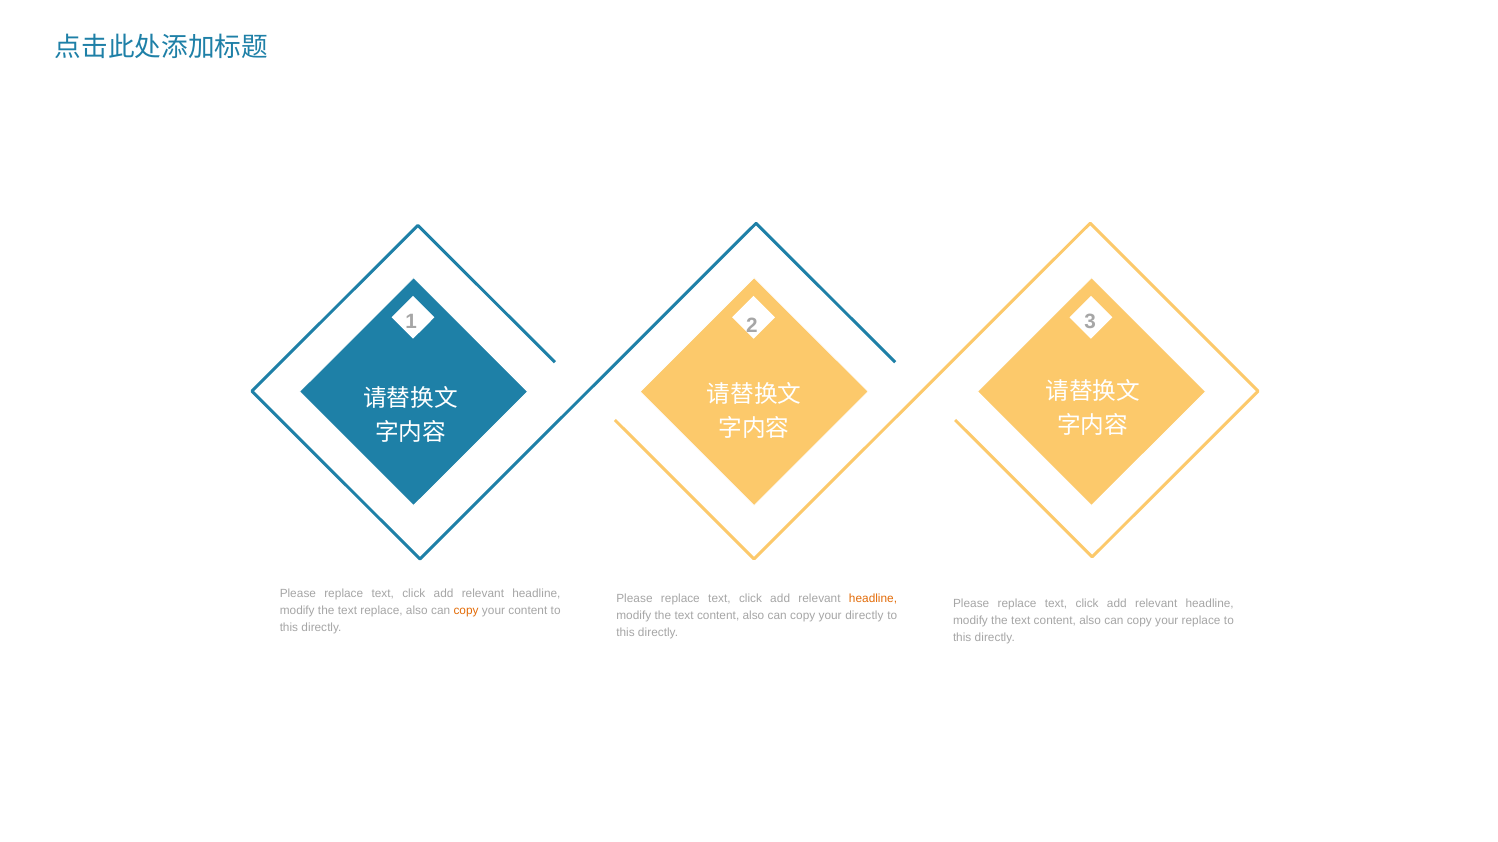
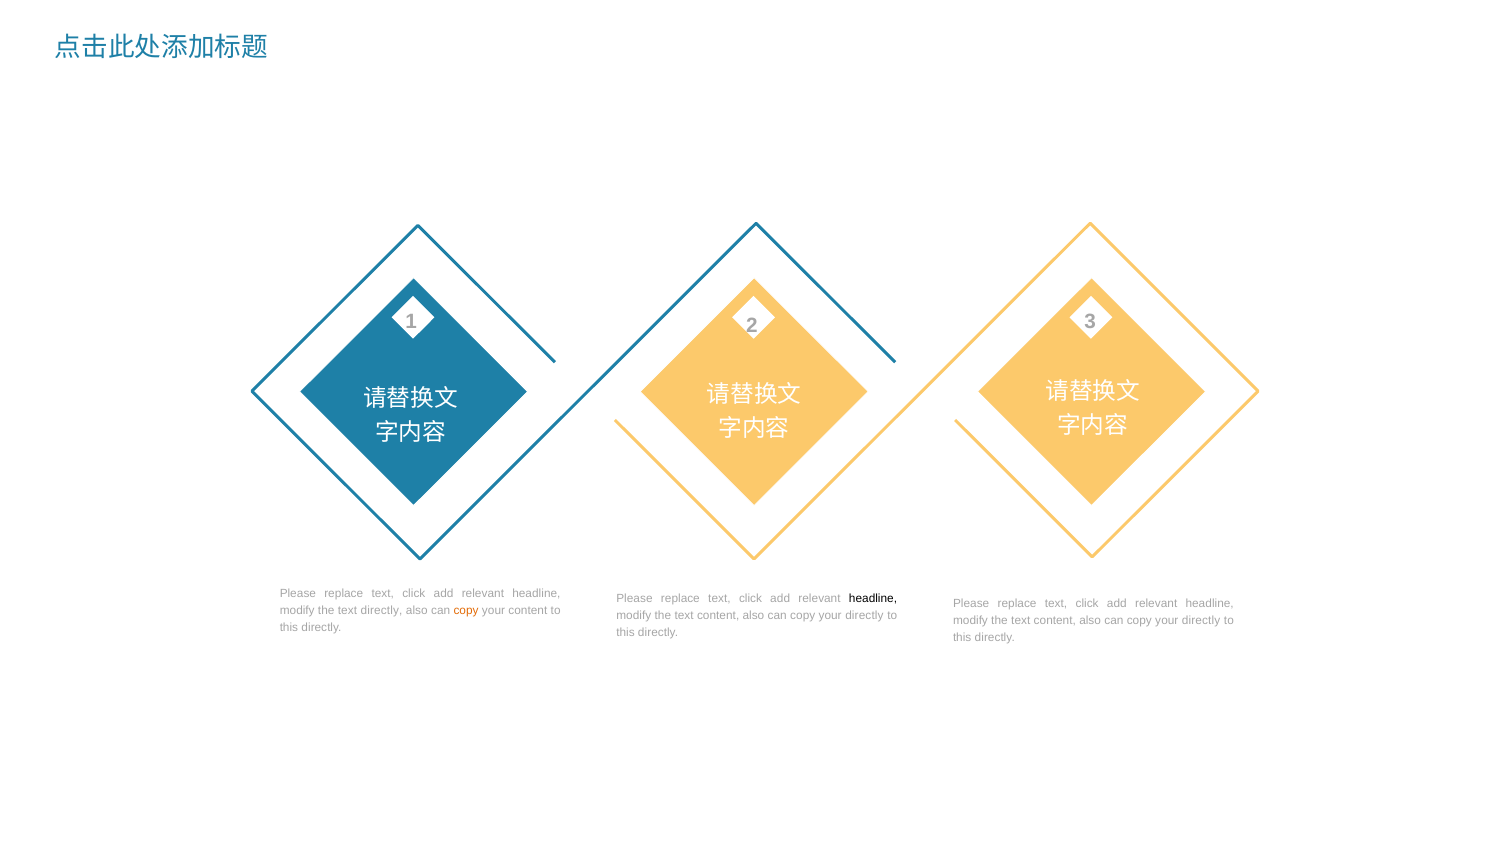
headline at (873, 599) colour: orange -> black
text replace: replace -> directly
replace at (1201, 621): replace -> directly
